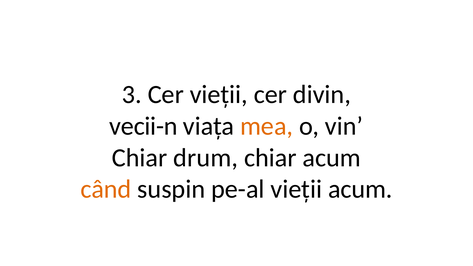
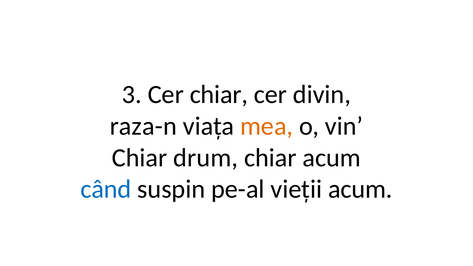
Cer vieții: vieții -> chiar
vecii-n: vecii-n -> raza-n
când colour: orange -> blue
